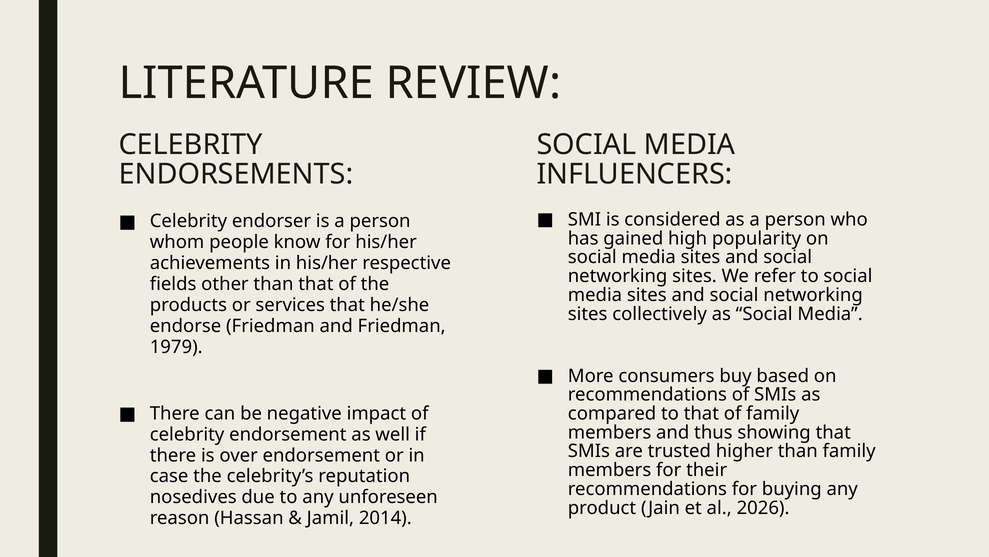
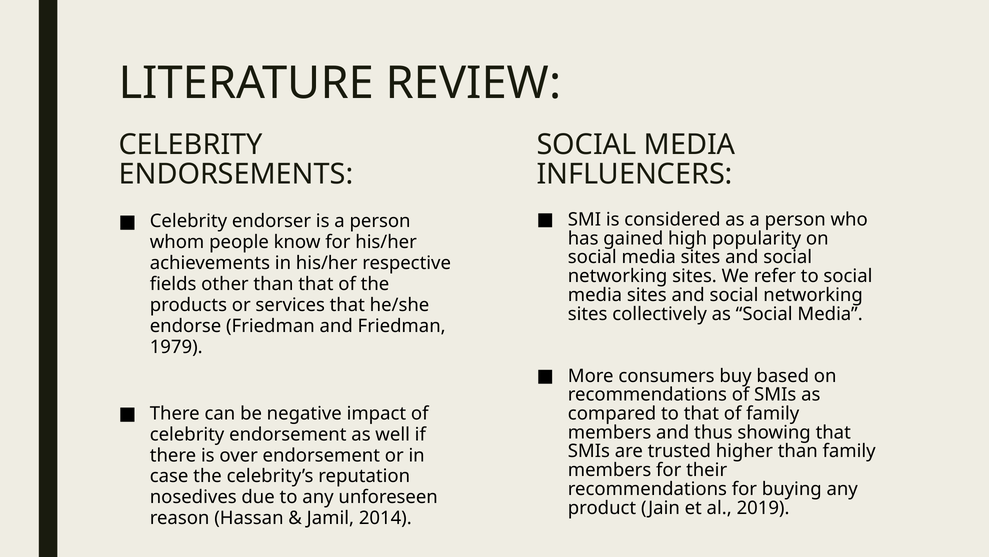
2026: 2026 -> 2019
